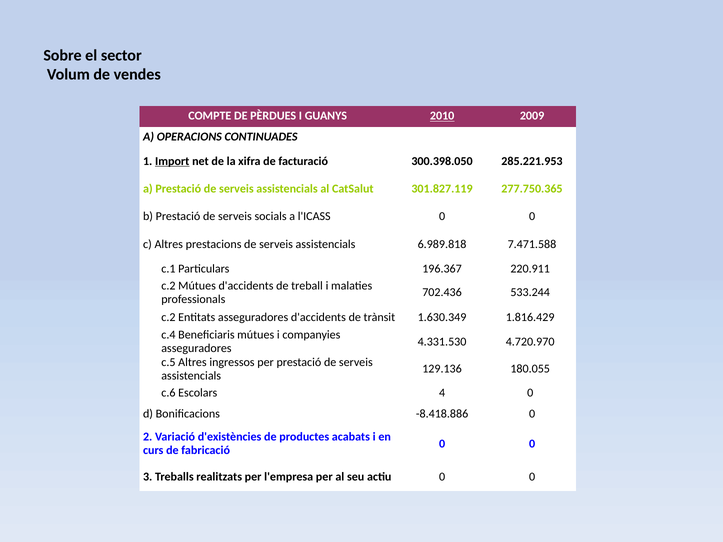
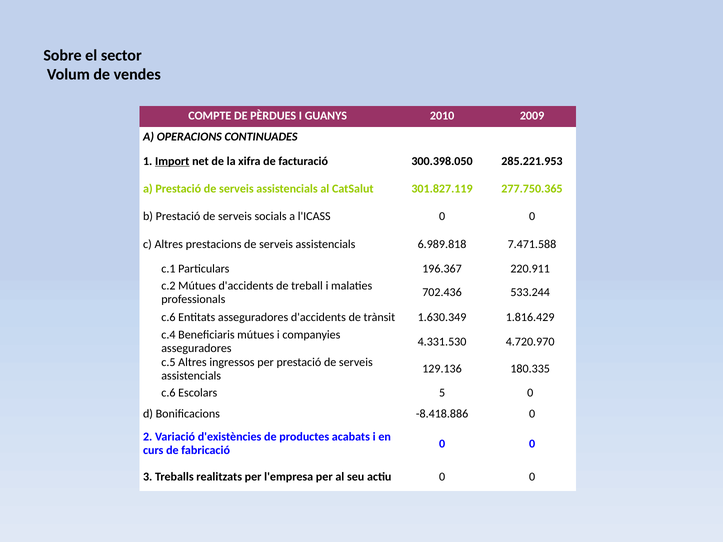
2010 underline: present -> none
c.2 at (168, 317): c.2 -> c.6
180.055: 180.055 -> 180.335
4: 4 -> 5
